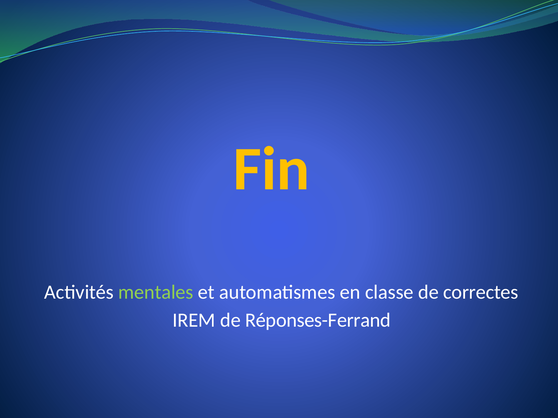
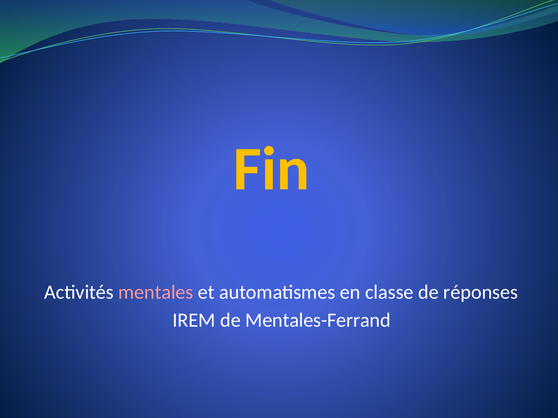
mentales colour: light green -> pink
correctes: correctes -> réponses
Réponses-Ferrand: Réponses-Ferrand -> Mentales-Ferrand
